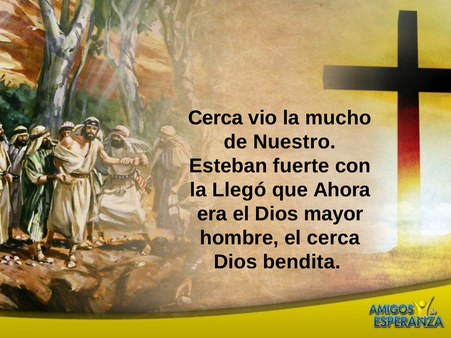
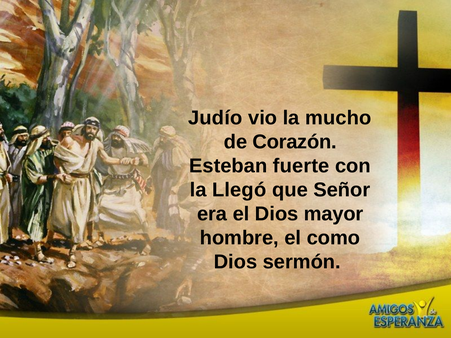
Cerca at (215, 118): Cerca -> Judío
Nuestro: Nuestro -> Corazón
Ahora: Ahora -> Señor
el cerca: cerca -> como
bendita: bendita -> sermón
